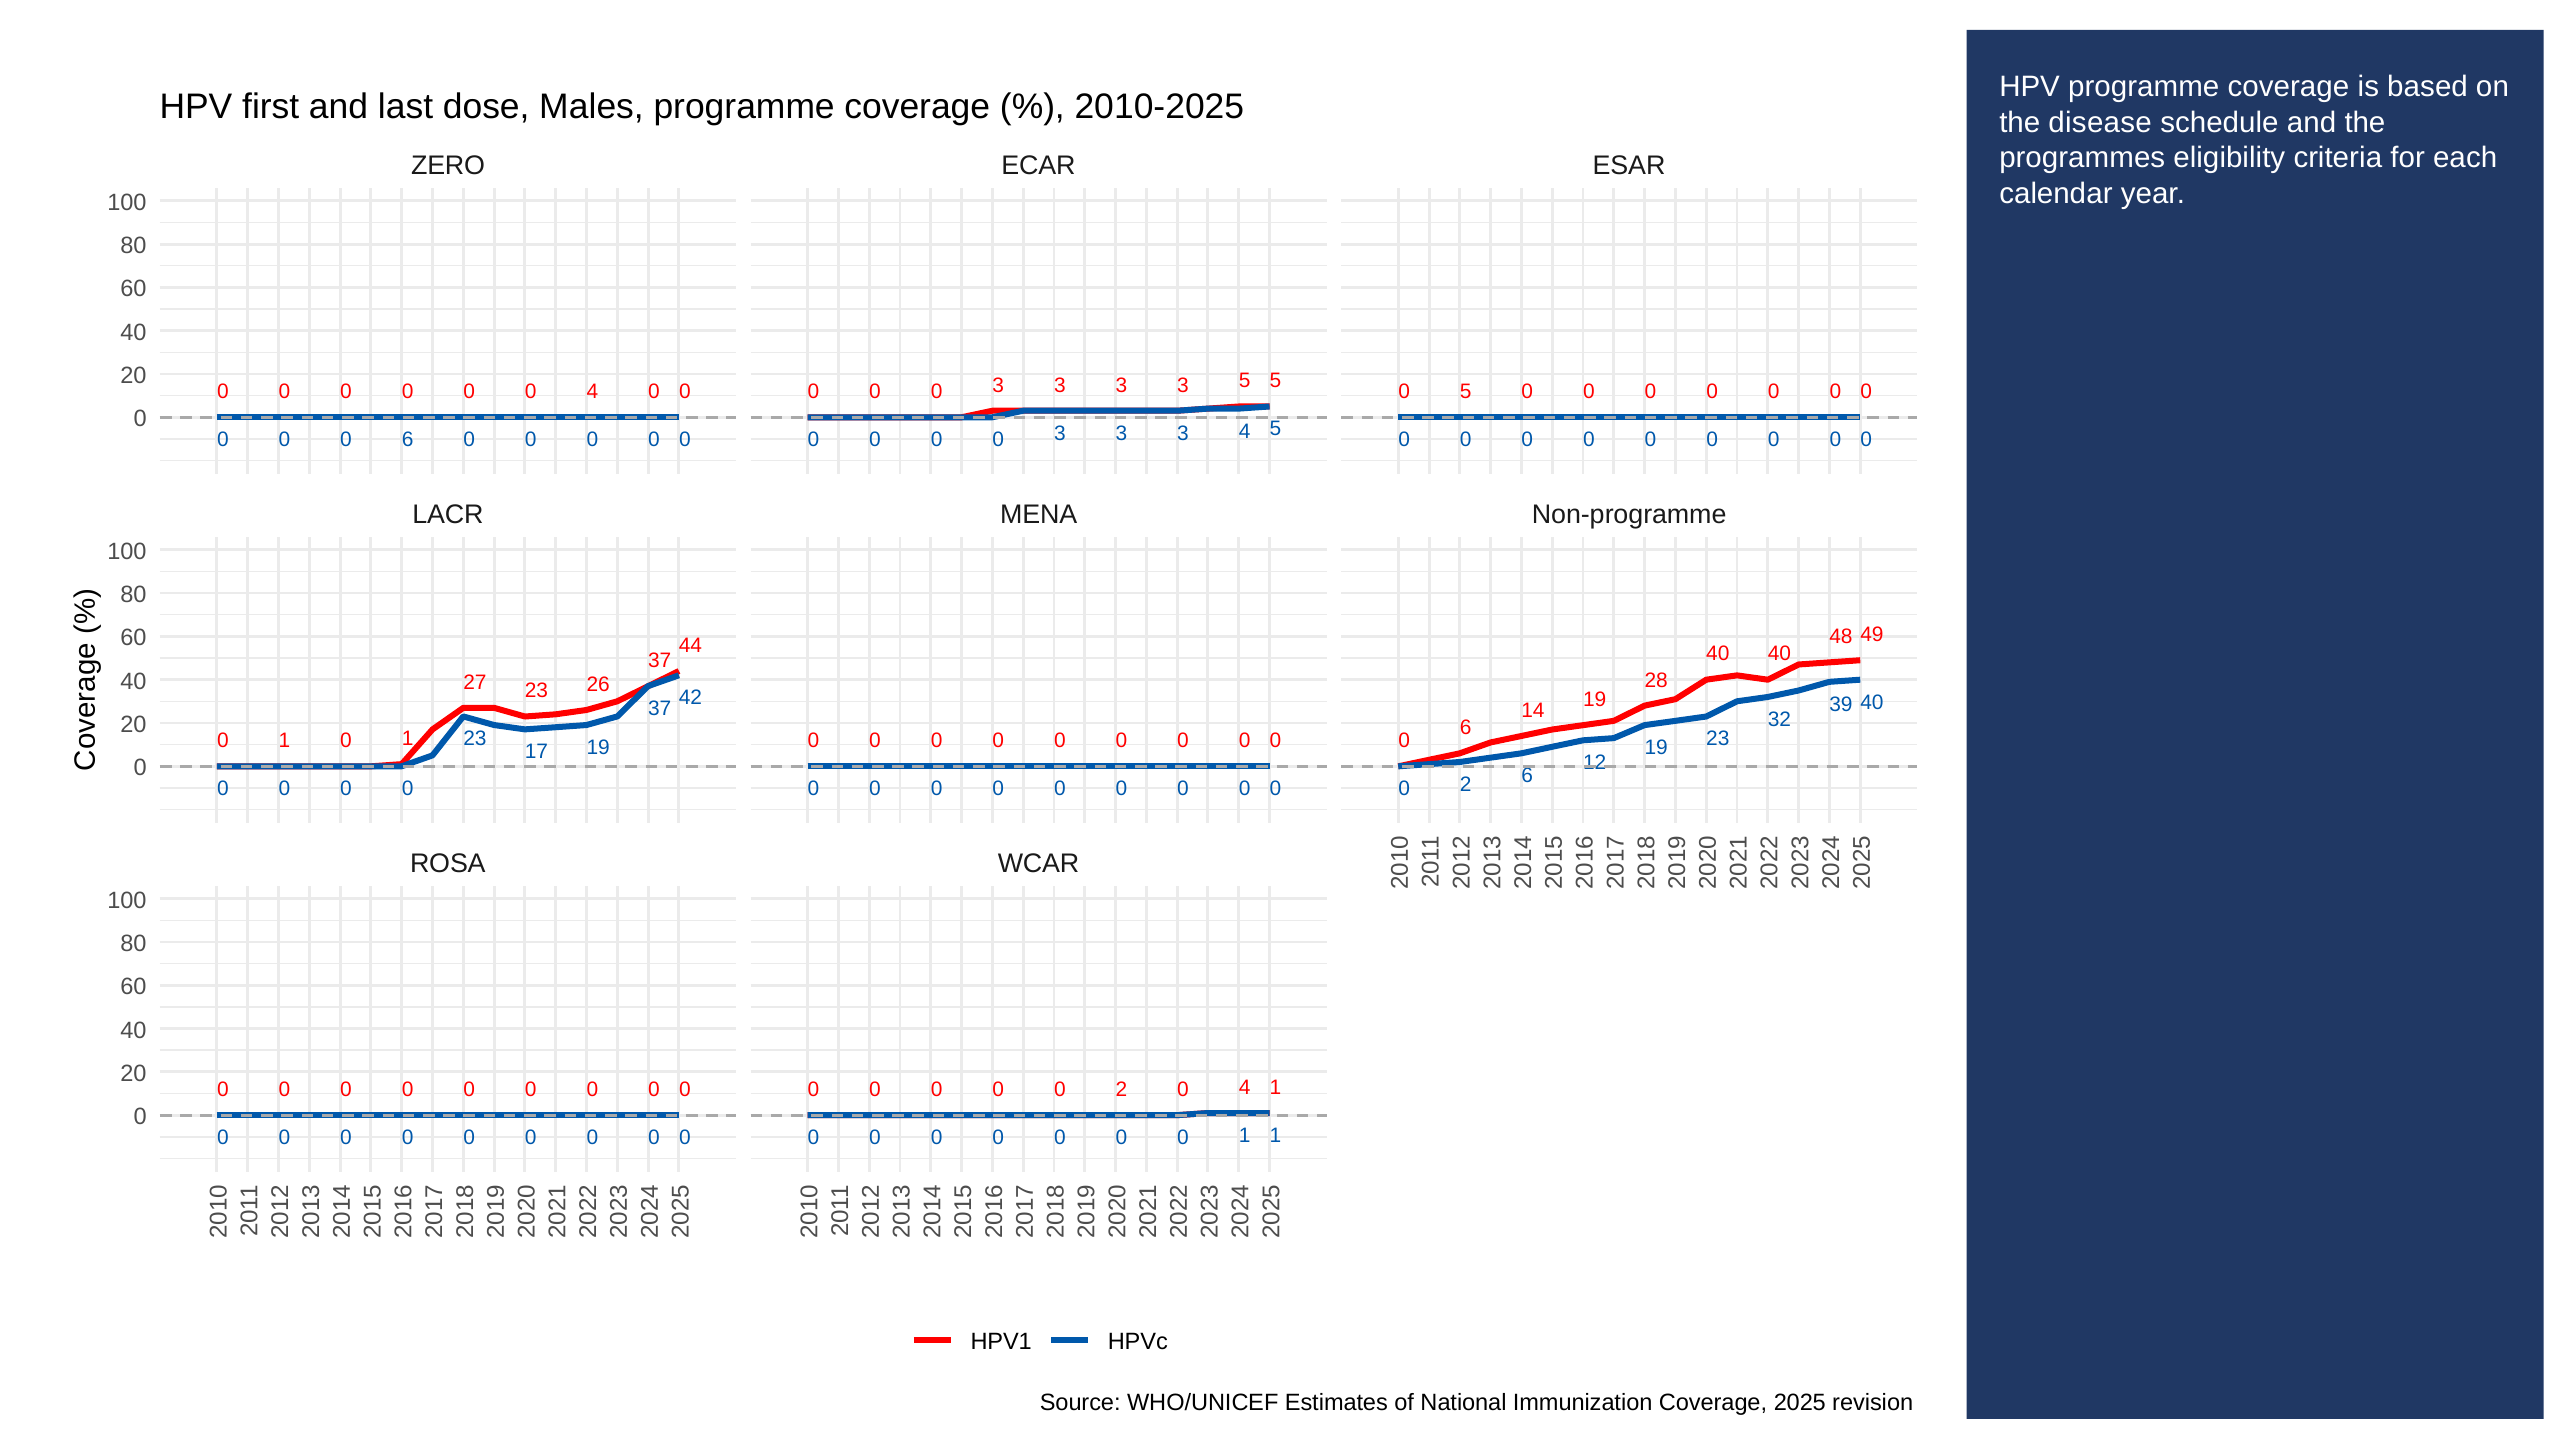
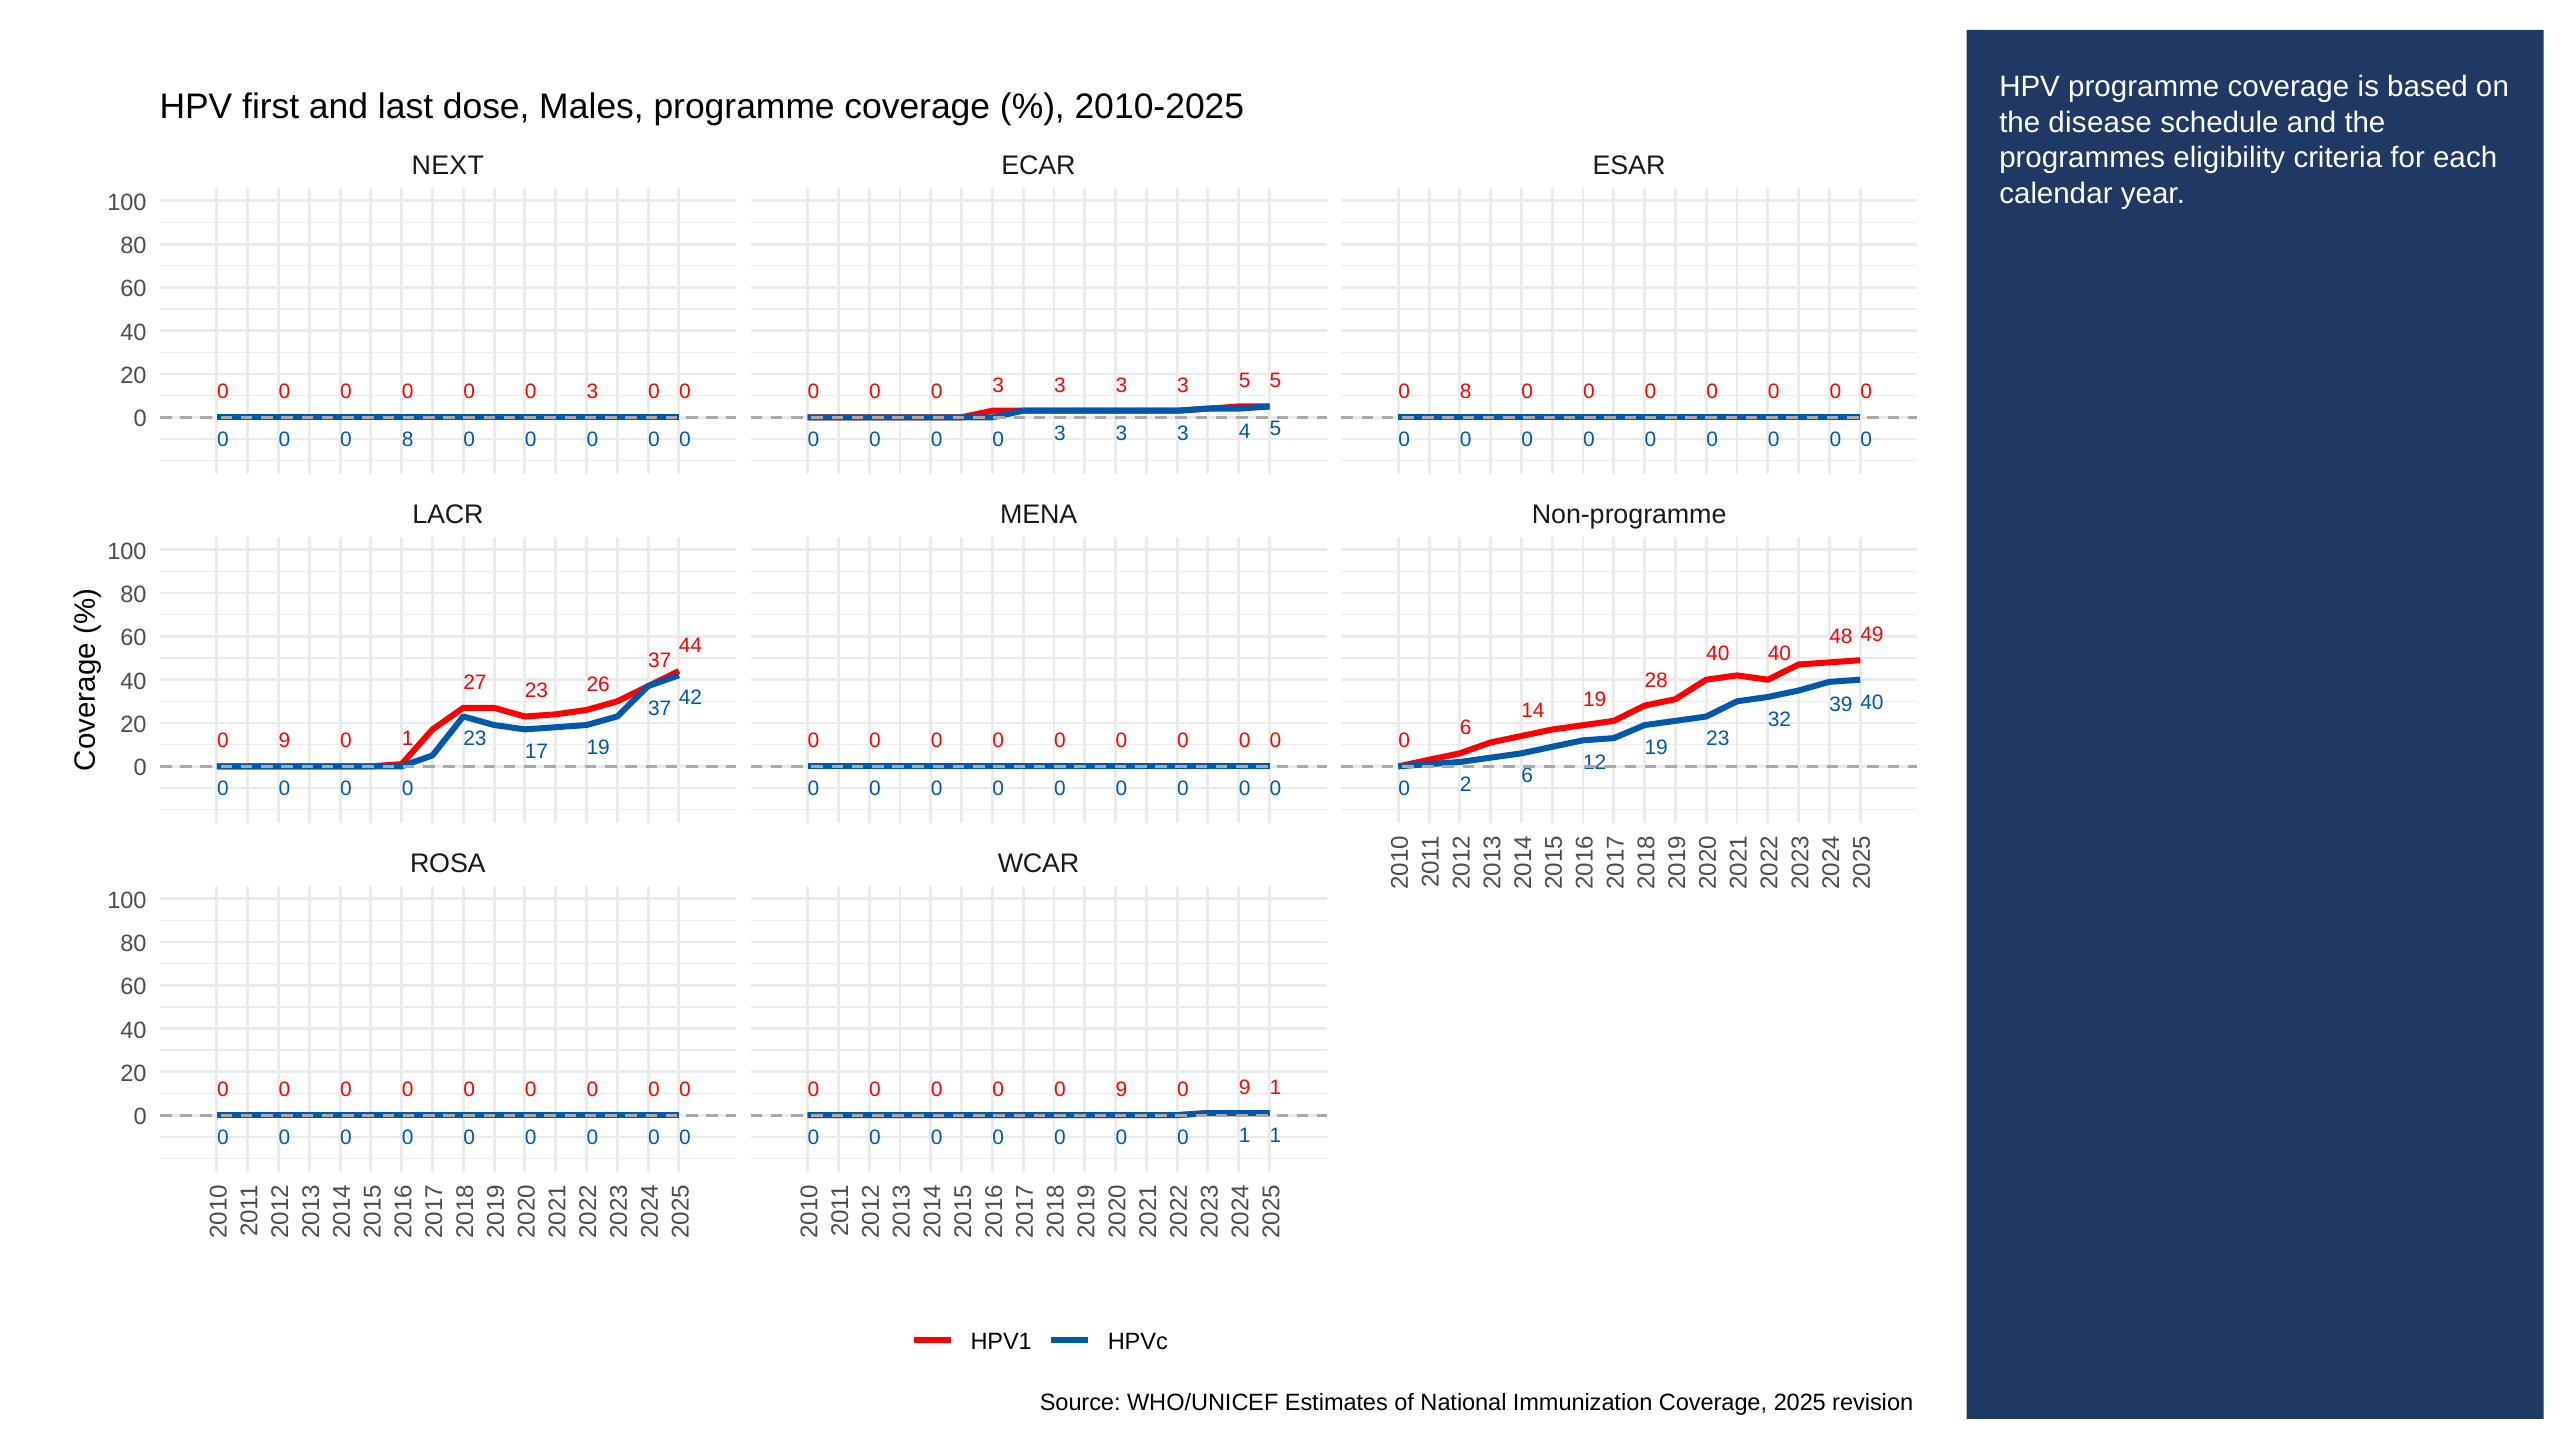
ZERO: ZERO -> NEXT
4 at (592, 392): 4 -> 3
5 at (1466, 392): 5 -> 8
6 at (408, 440): 6 -> 8
1 at (284, 741): 1 -> 9
2 at (1121, 1090): 2 -> 9
4 at (1245, 1087): 4 -> 9
